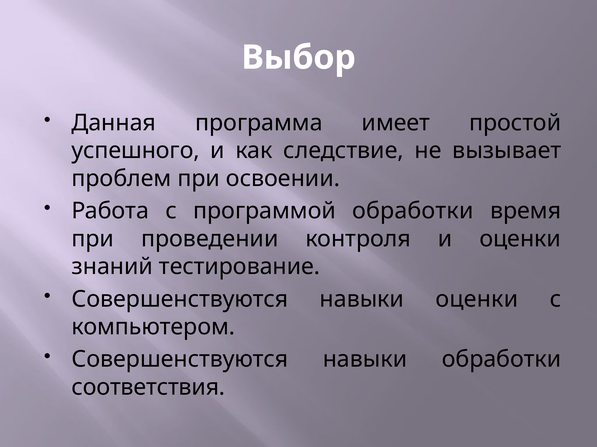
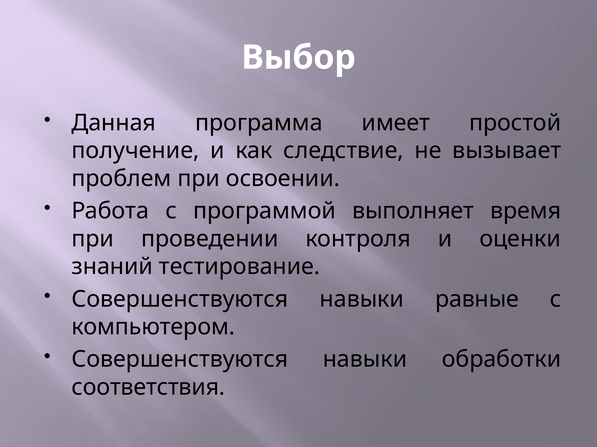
успешного: успешного -> получение
программой обработки: обработки -> выполняет
навыки оценки: оценки -> равные
